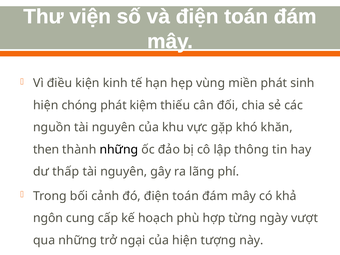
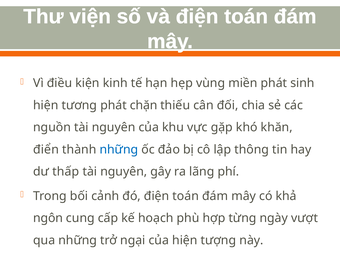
chóng: chóng -> tương
kiệm: kiệm -> chặn
then: then -> điển
những at (119, 149) colour: black -> blue
